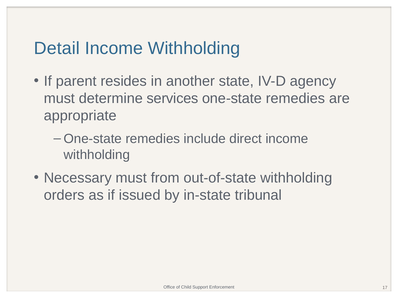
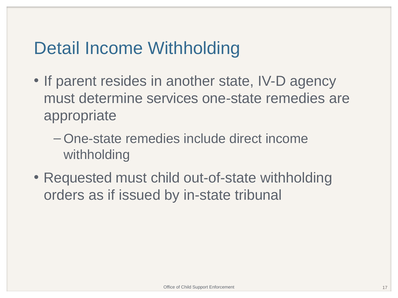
Necessary: Necessary -> Requested
must from: from -> child
